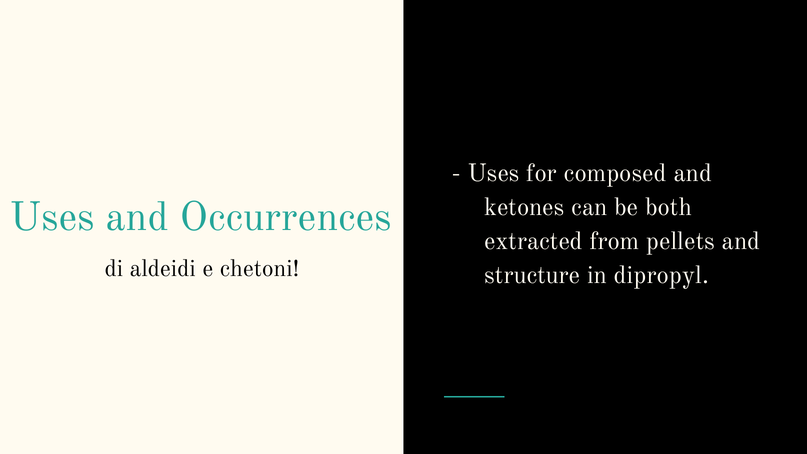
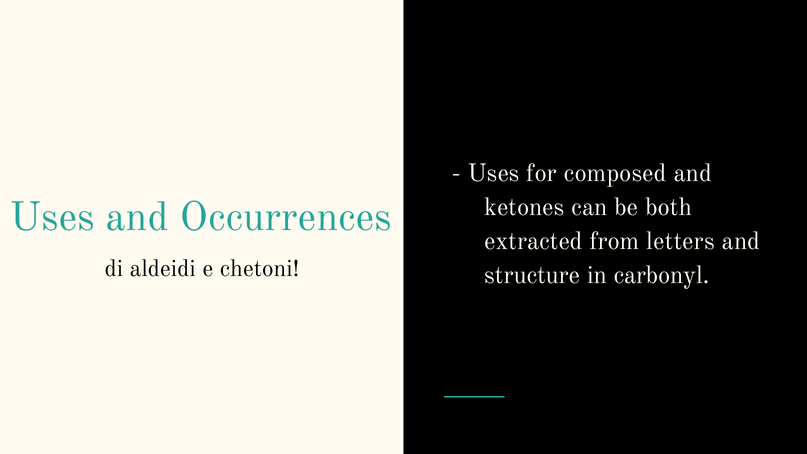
pellets: pellets -> letters
dipropyl: dipropyl -> carbonyl
